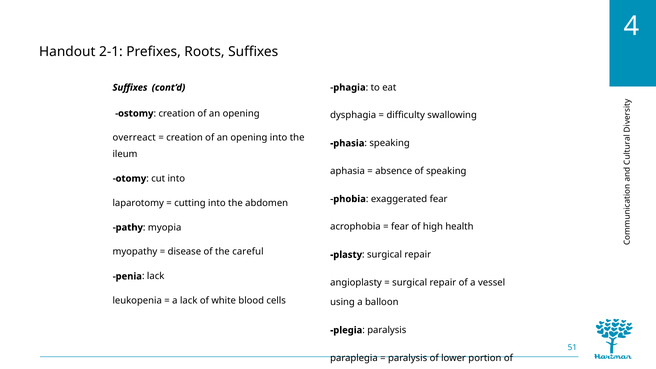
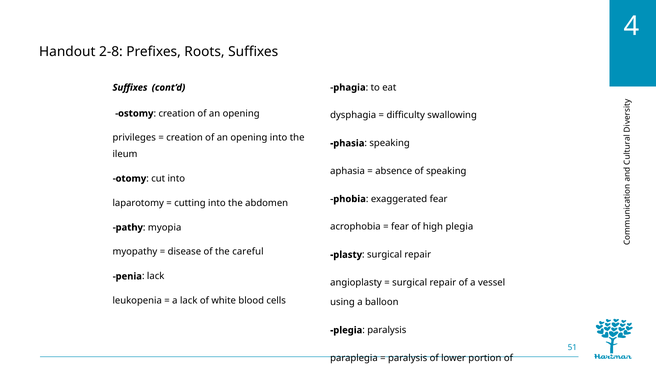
2-1: 2-1 -> 2-8
overreact: overreact -> privileges
high health: health -> plegia
